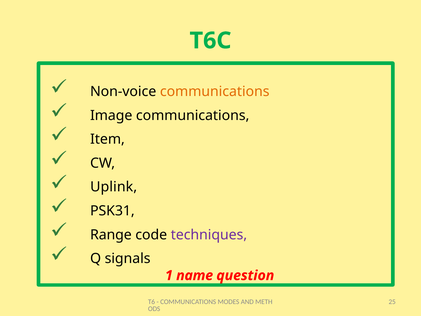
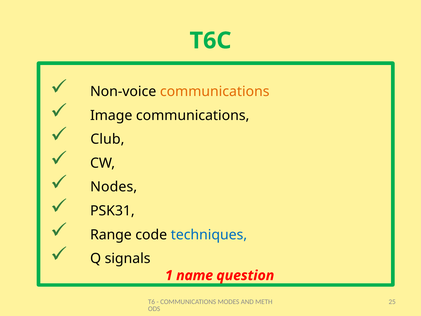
Item: Item -> Club
Uplink: Uplink -> Nodes
techniques colour: purple -> blue
